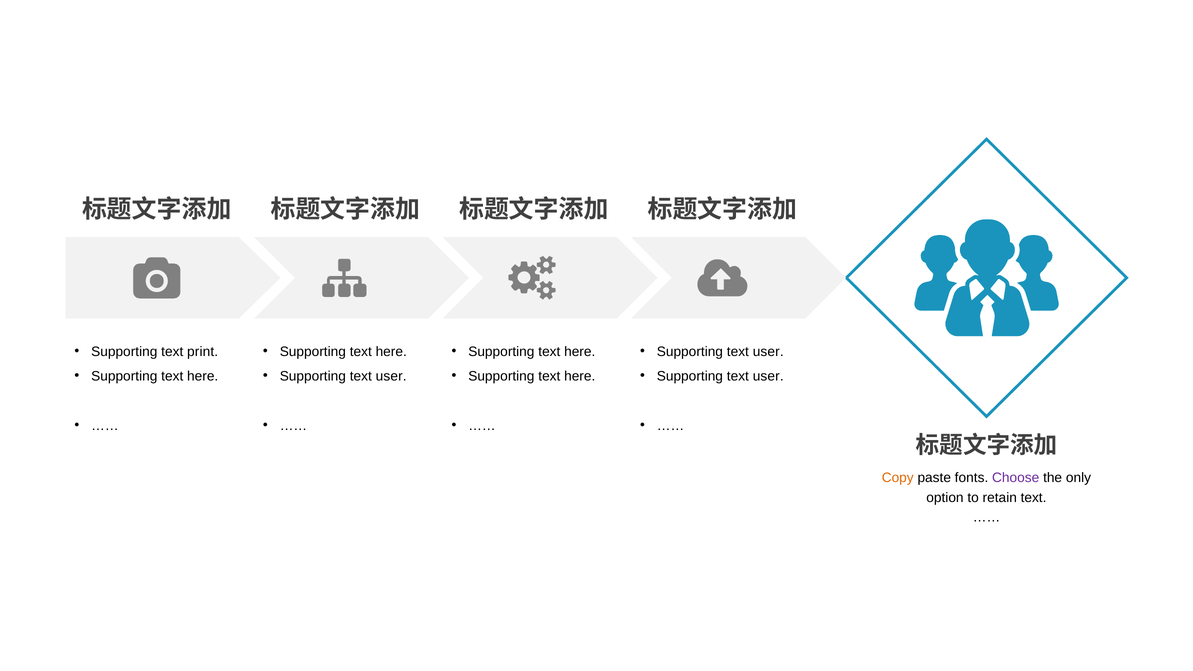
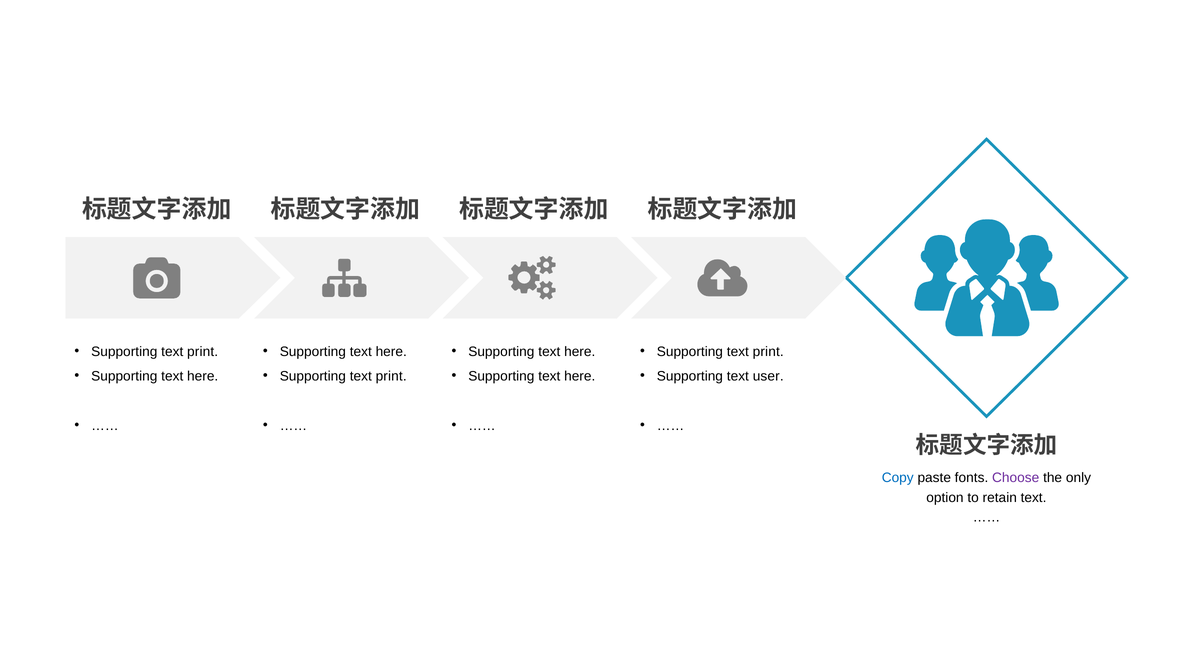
user at (768, 352): user -> print
user at (391, 376): user -> print
Copy colour: orange -> blue
